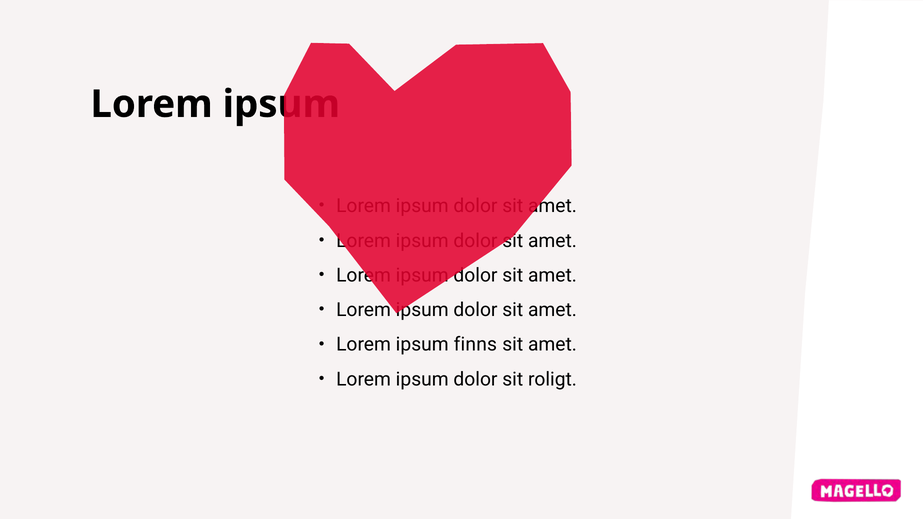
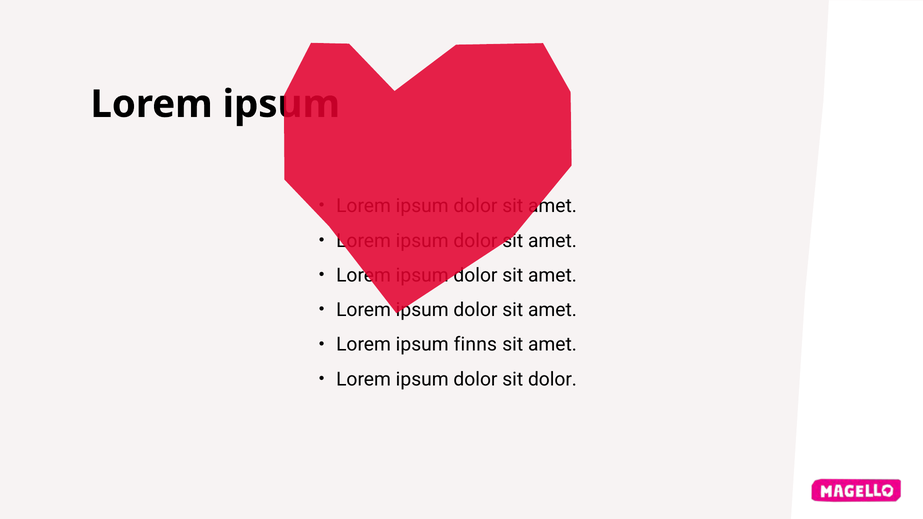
sit roligt: roligt -> dolor
